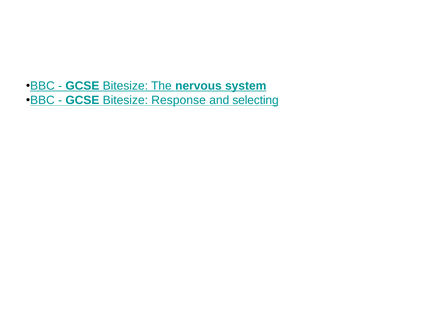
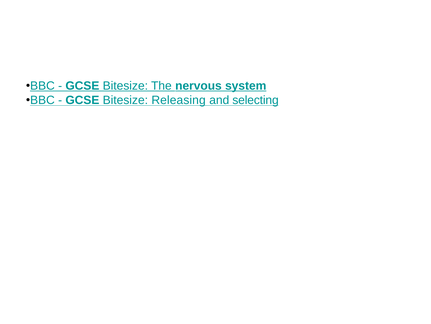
Response: Response -> Releasing
